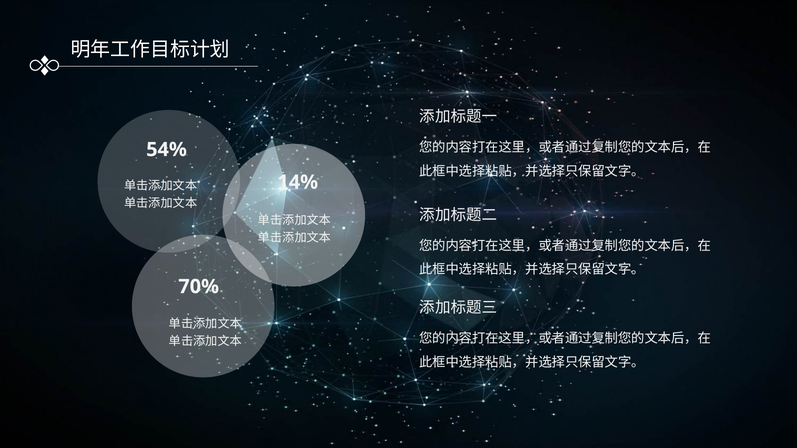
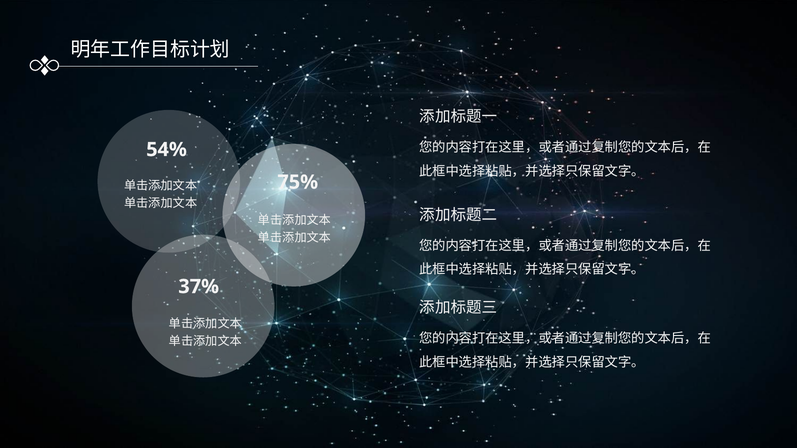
14%: 14% -> 75%
70%: 70% -> 37%
